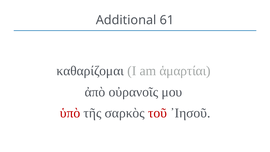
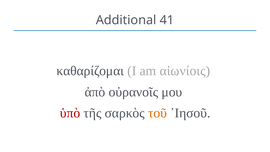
61: 61 -> 41
ἁμαρτίαι: ἁμαρτίαι -> αἰωνίοις
τοῦ colour: red -> orange
